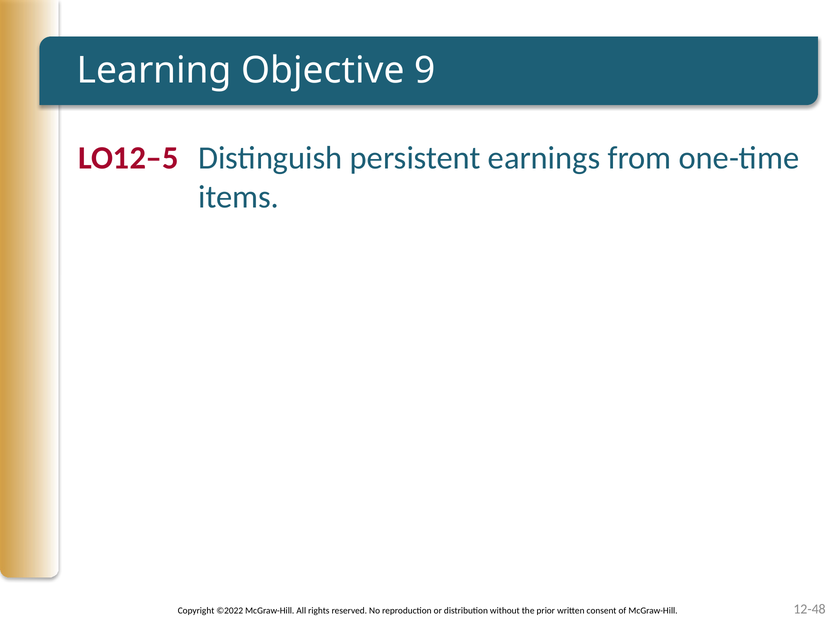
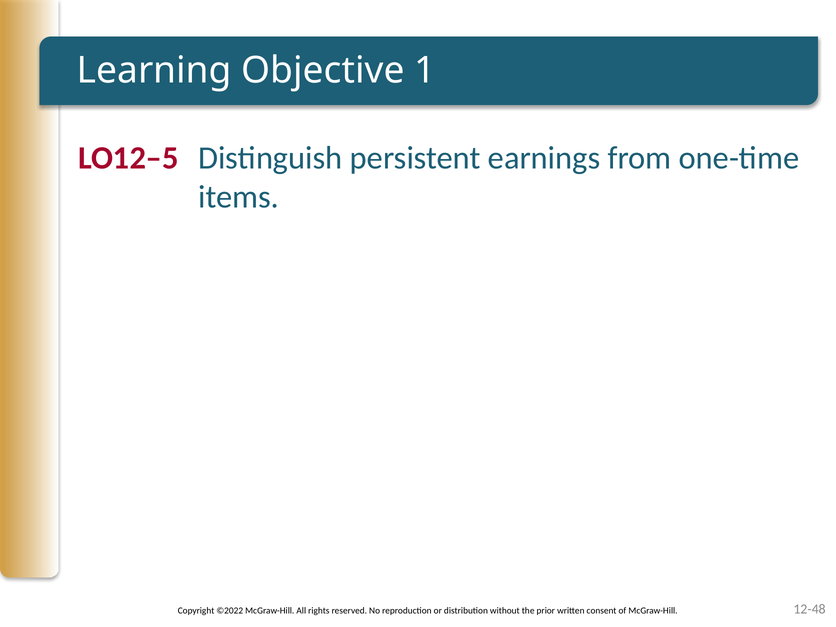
9: 9 -> 1
